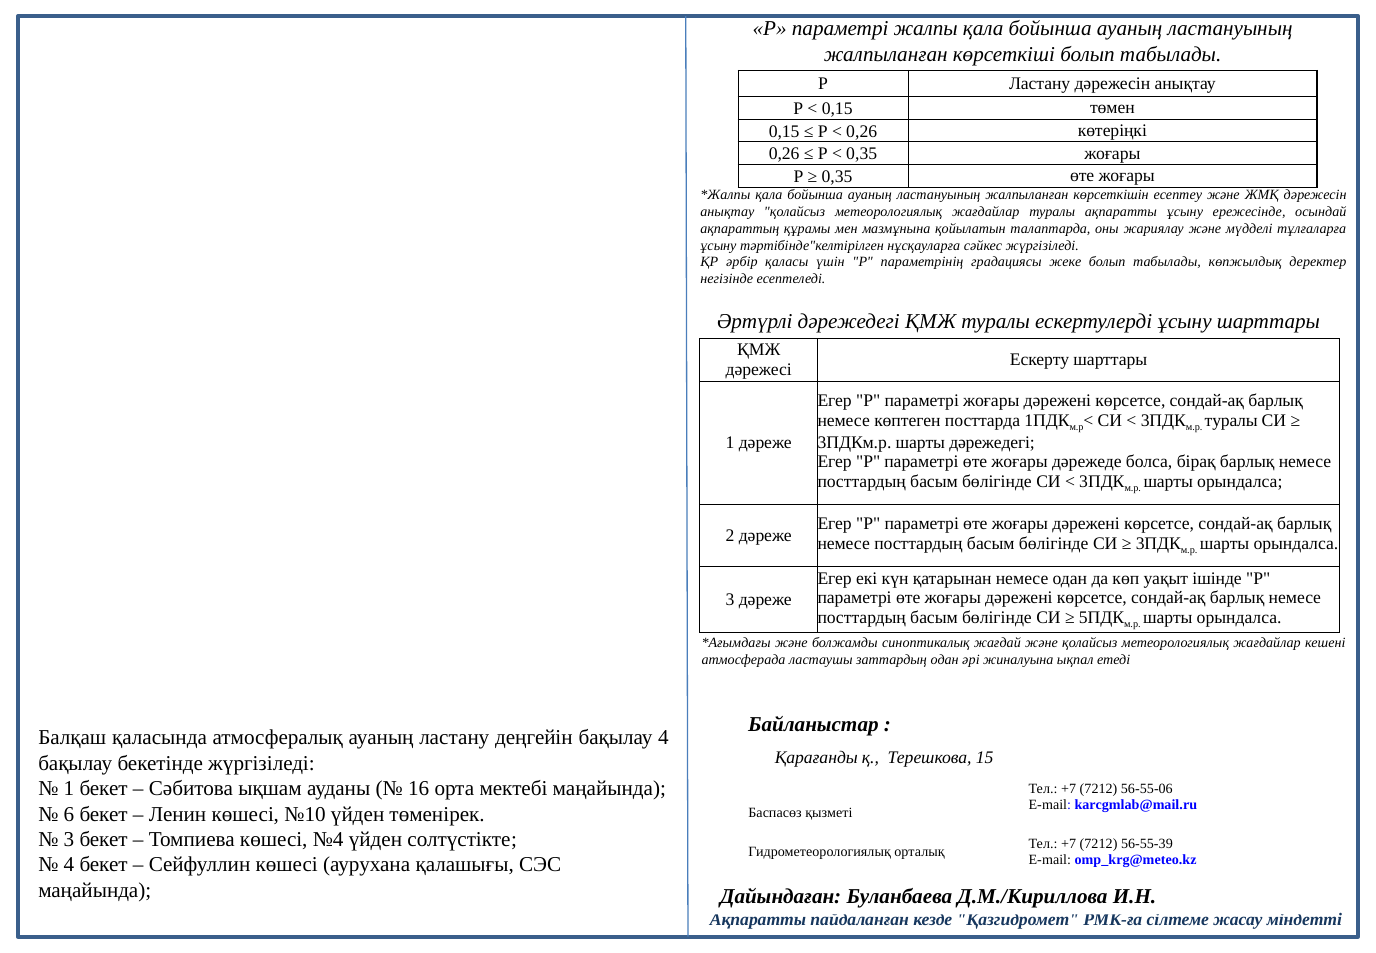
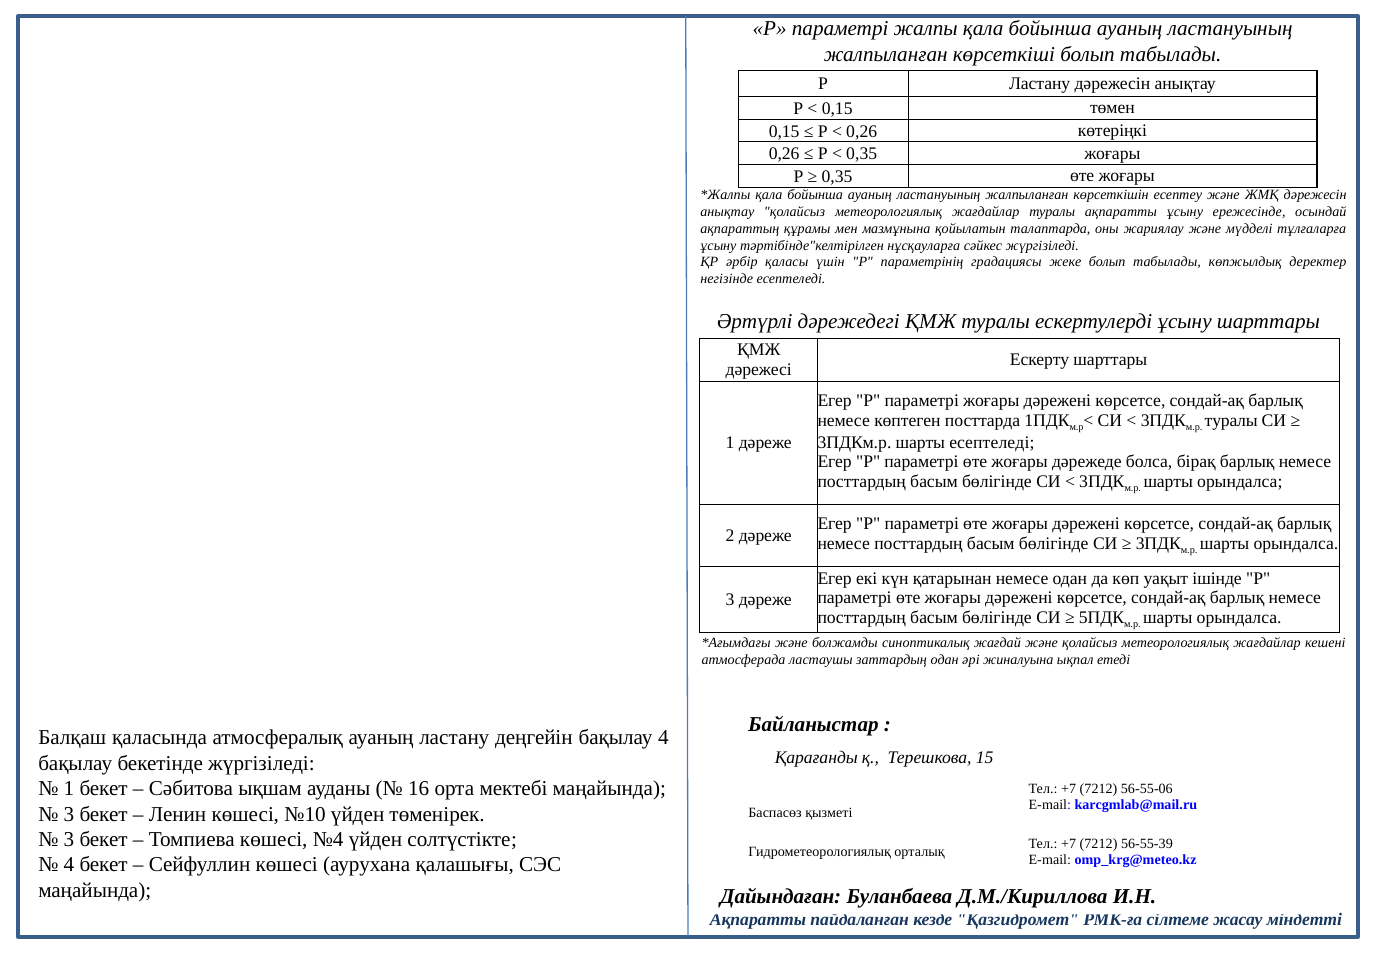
шарты дәрежедегі: дәрежедегі -> есептеледі
6 at (69, 814): 6 -> 3
